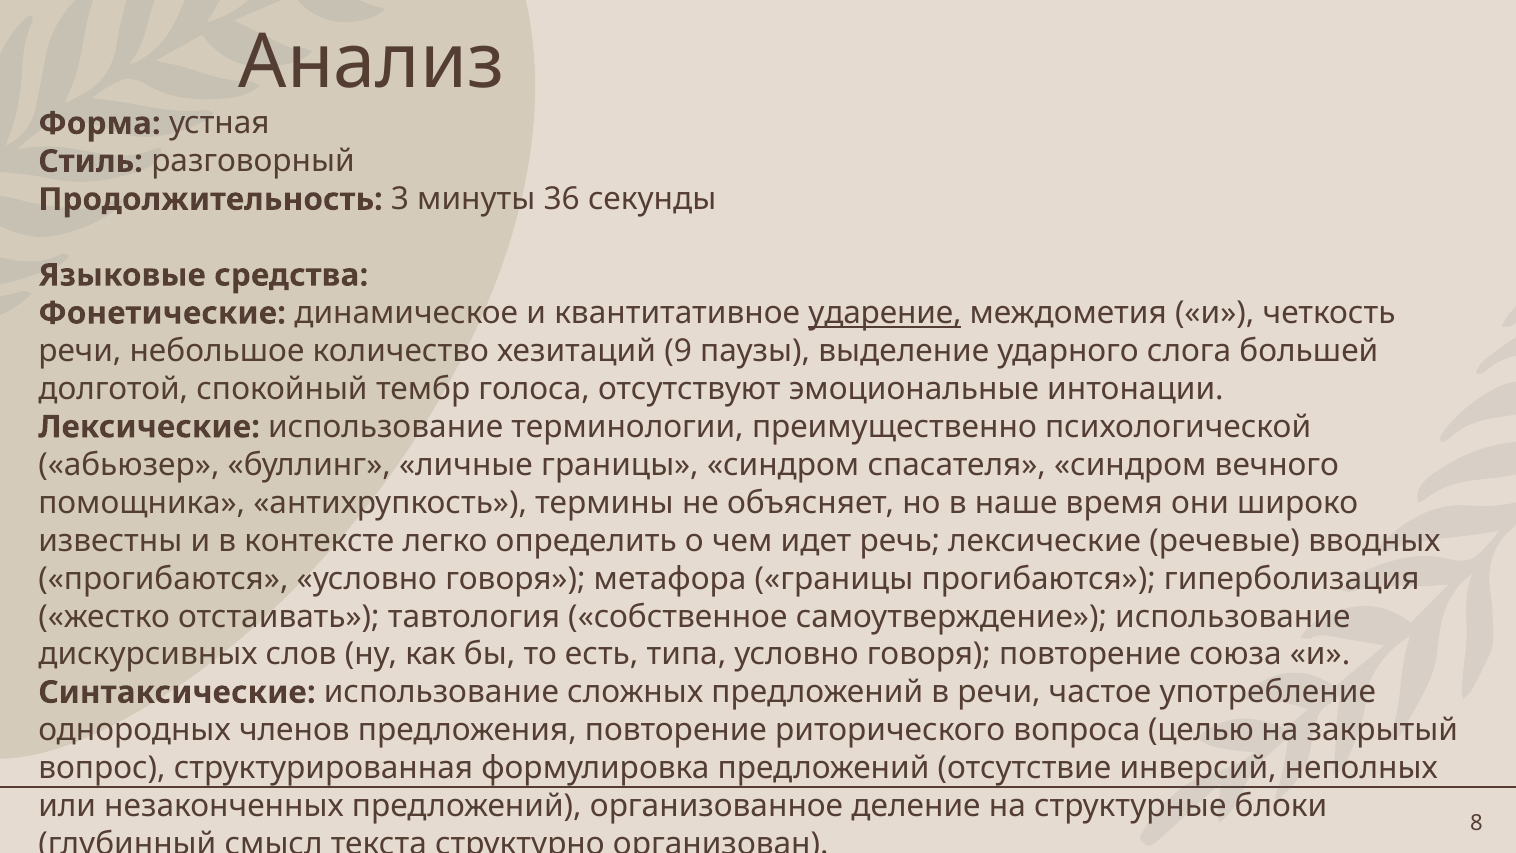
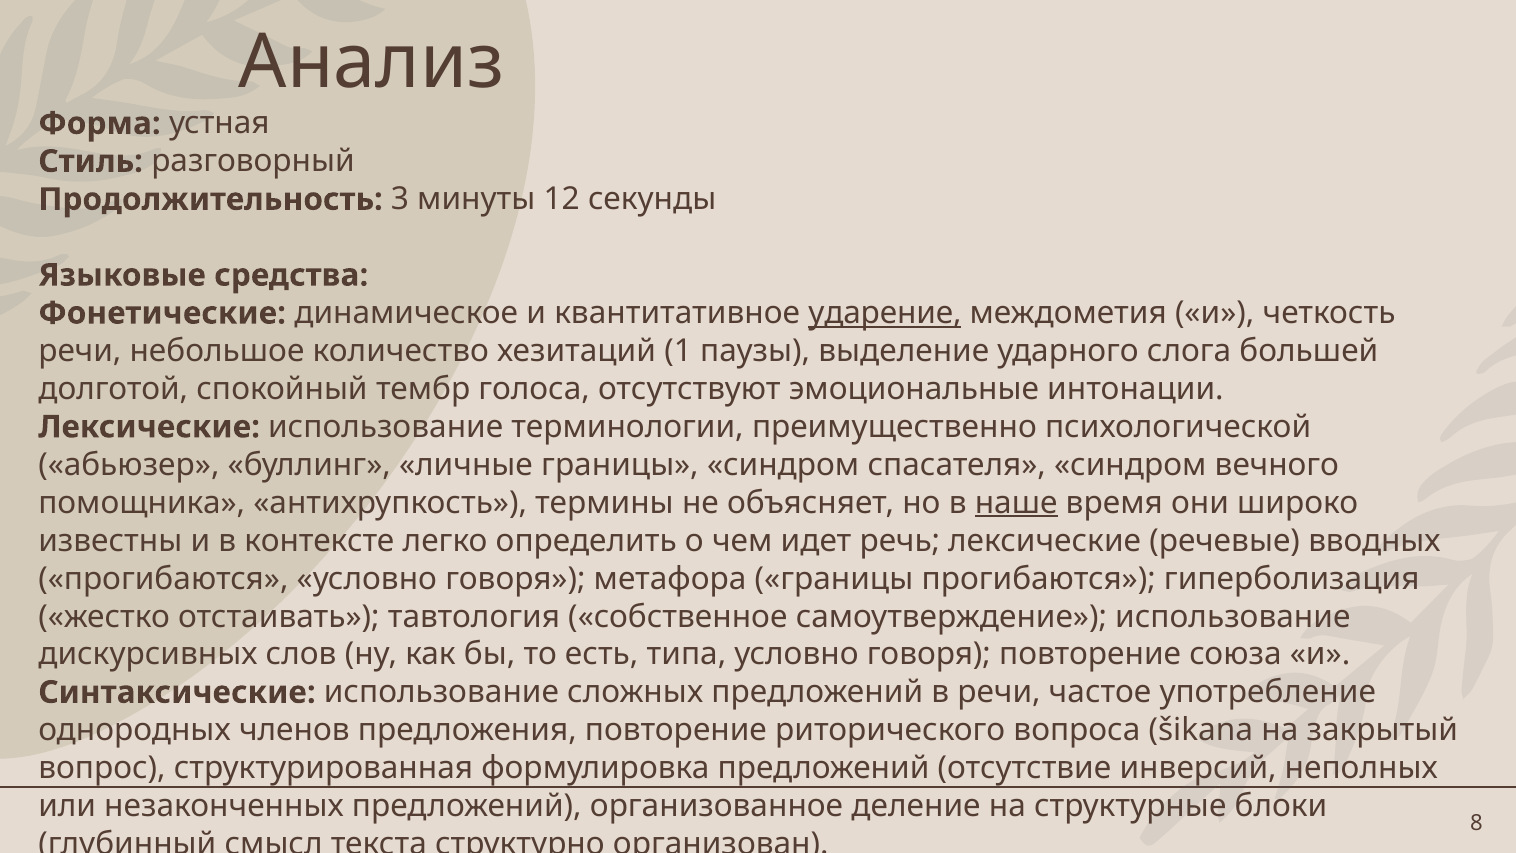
36: 36 -> 12
9: 9 -> 1
наше underline: none -> present
целью: целью -> šikana
